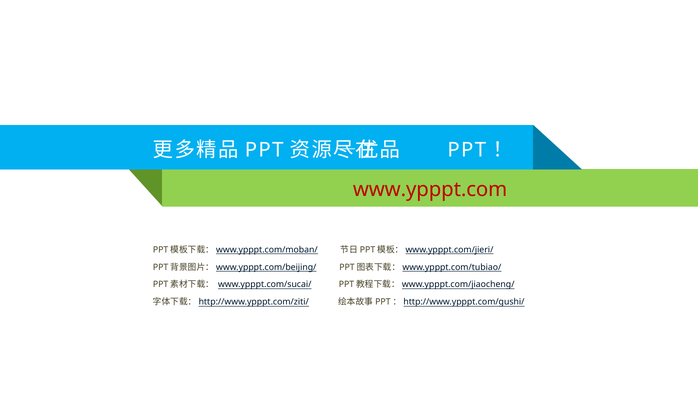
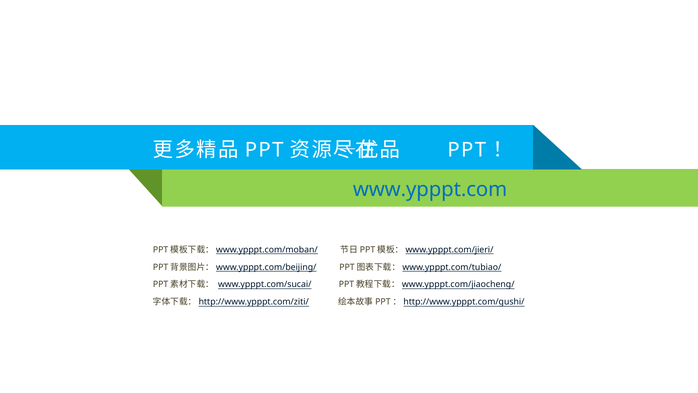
www.ypppt.com colour: red -> blue
